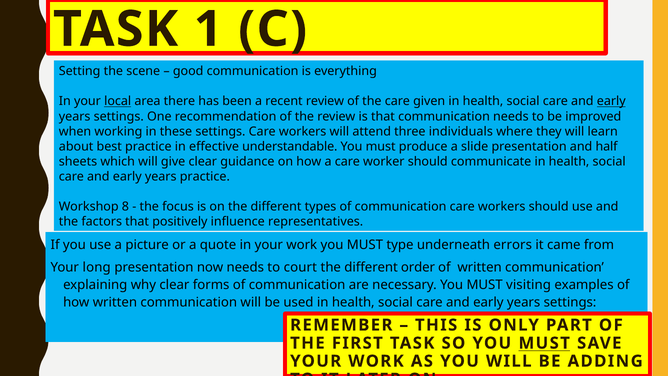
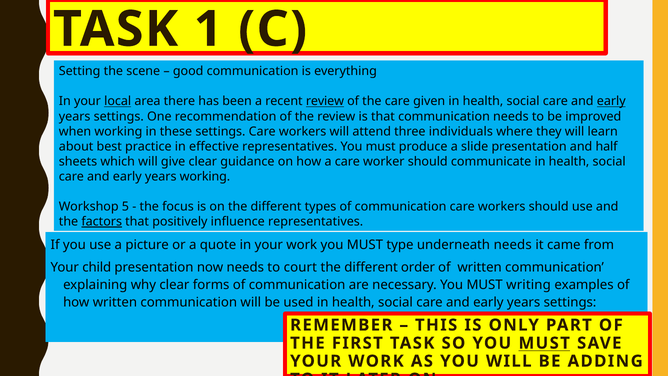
review at (325, 101) underline: none -> present
effective understandable: understandable -> representatives
years practice: practice -> working
8: 8 -> 5
factors underline: none -> present
underneath errors: errors -> needs
long: long -> child
visiting: visiting -> writing
